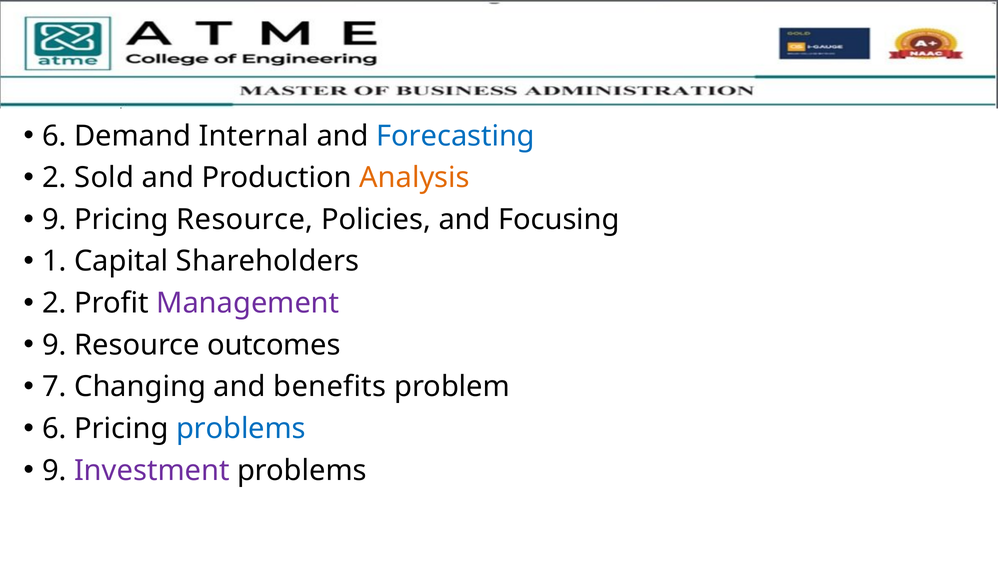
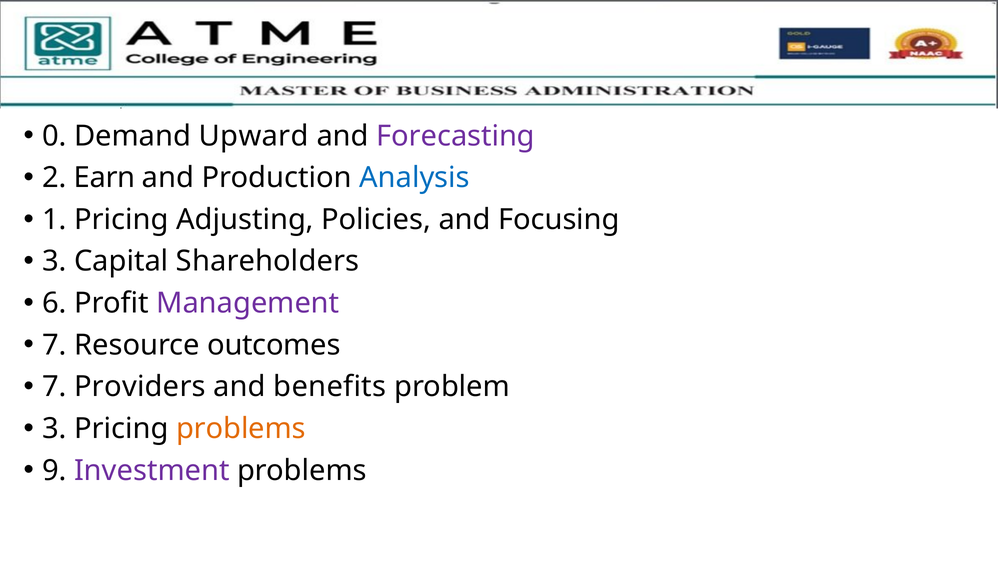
6 at (54, 136): 6 -> 0
Internal: Internal -> Upward
Forecasting colour: blue -> purple
Sold: Sold -> Earn
Analysis colour: orange -> blue
9 at (54, 220): 9 -> 1
Pricing Resource: Resource -> Adjusting
1 at (54, 262): 1 -> 3
2 at (54, 303): 2 -> 6
9 at (54, 345): 9 -> 7
Changing: Changing -> Providers
6 at (54, 429): 6 -> 3
problems at (241, 429) colour: blue -> orange
